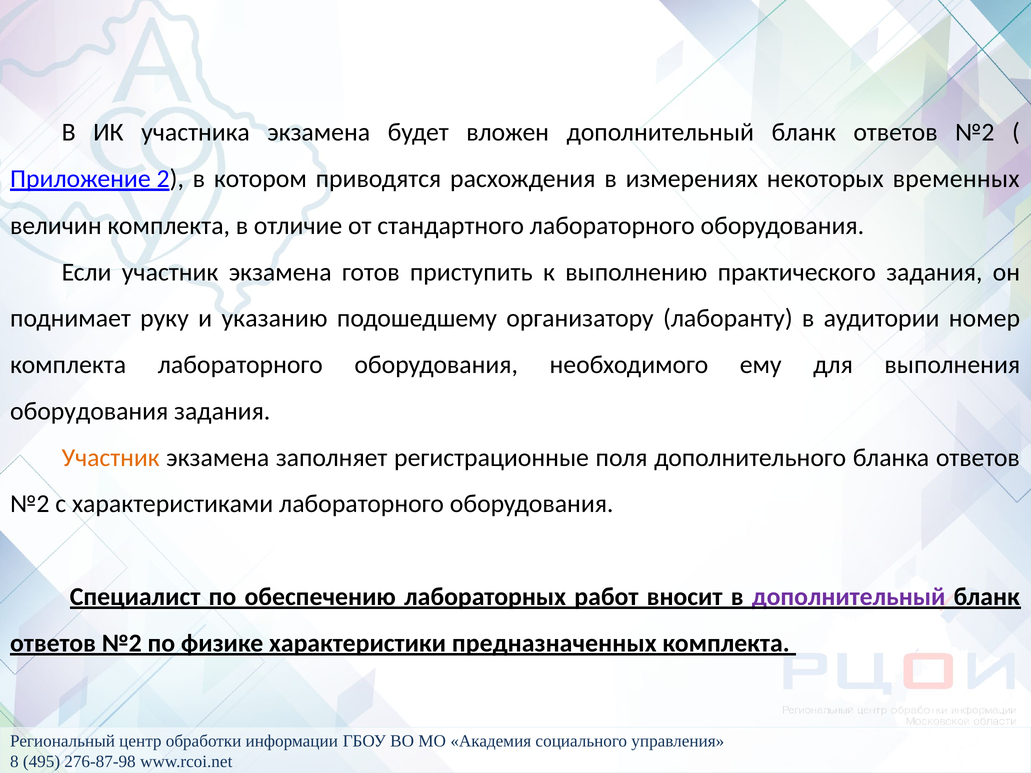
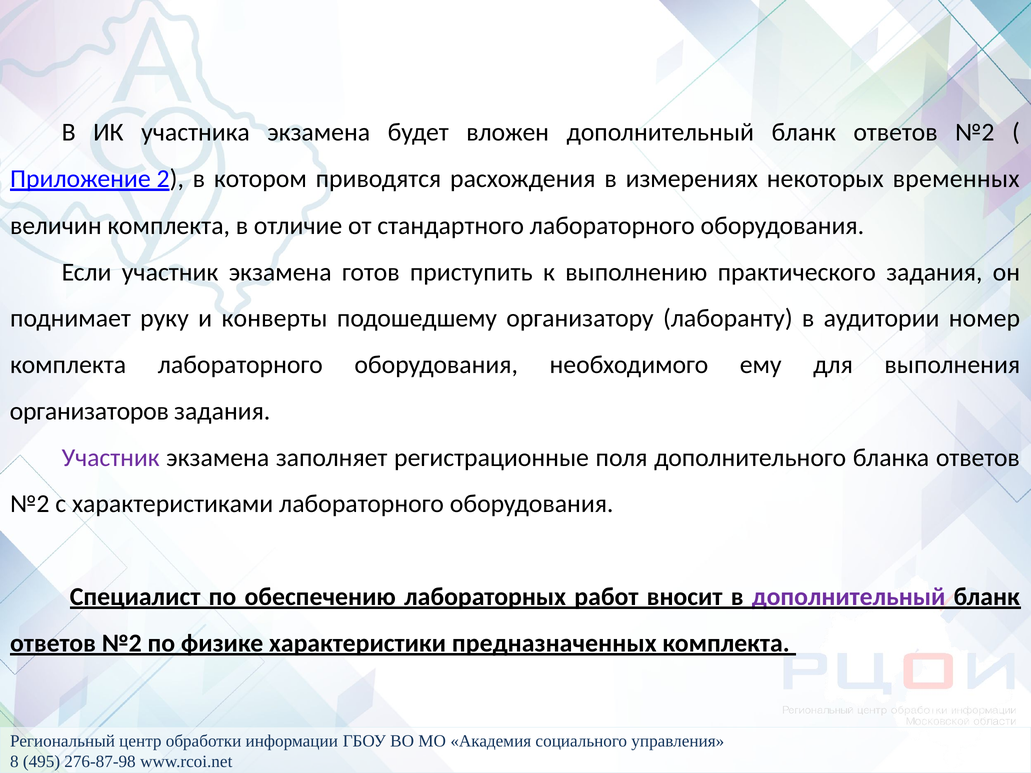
указанию: указанию -> конверты
оборудования at (89, 411): оборудования -> организаторов
Участник at (111, 458) colour: orange -> purple
